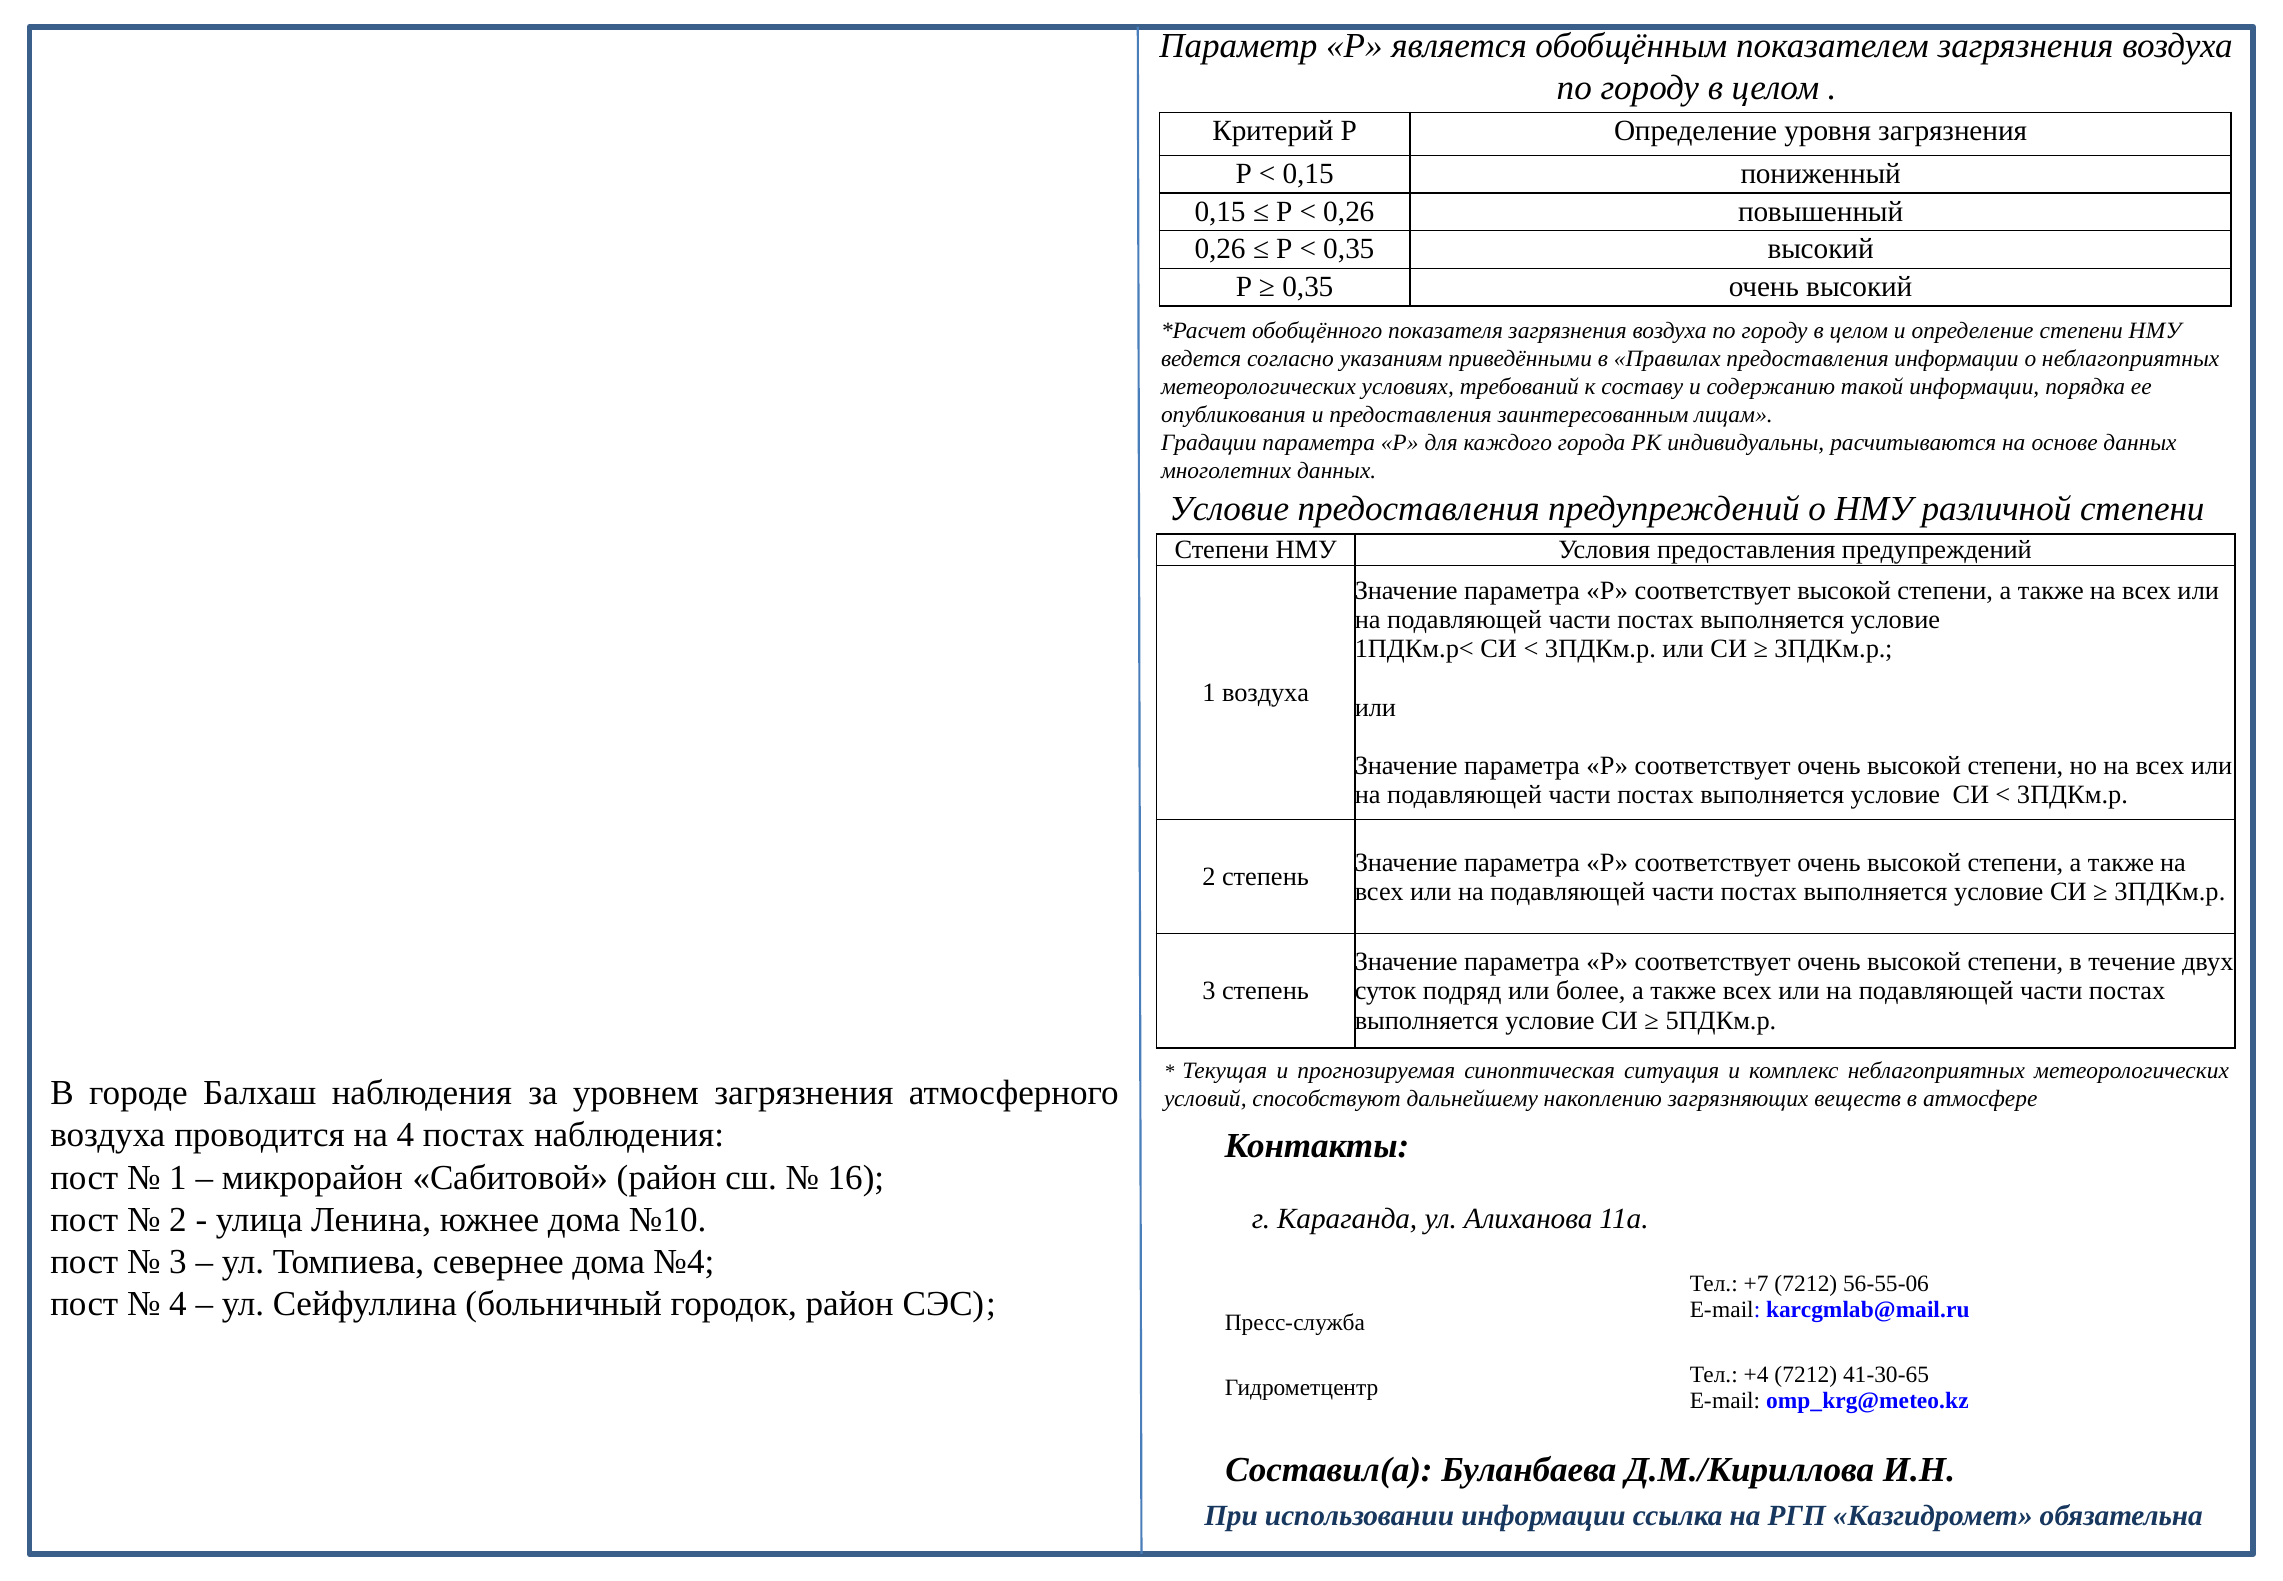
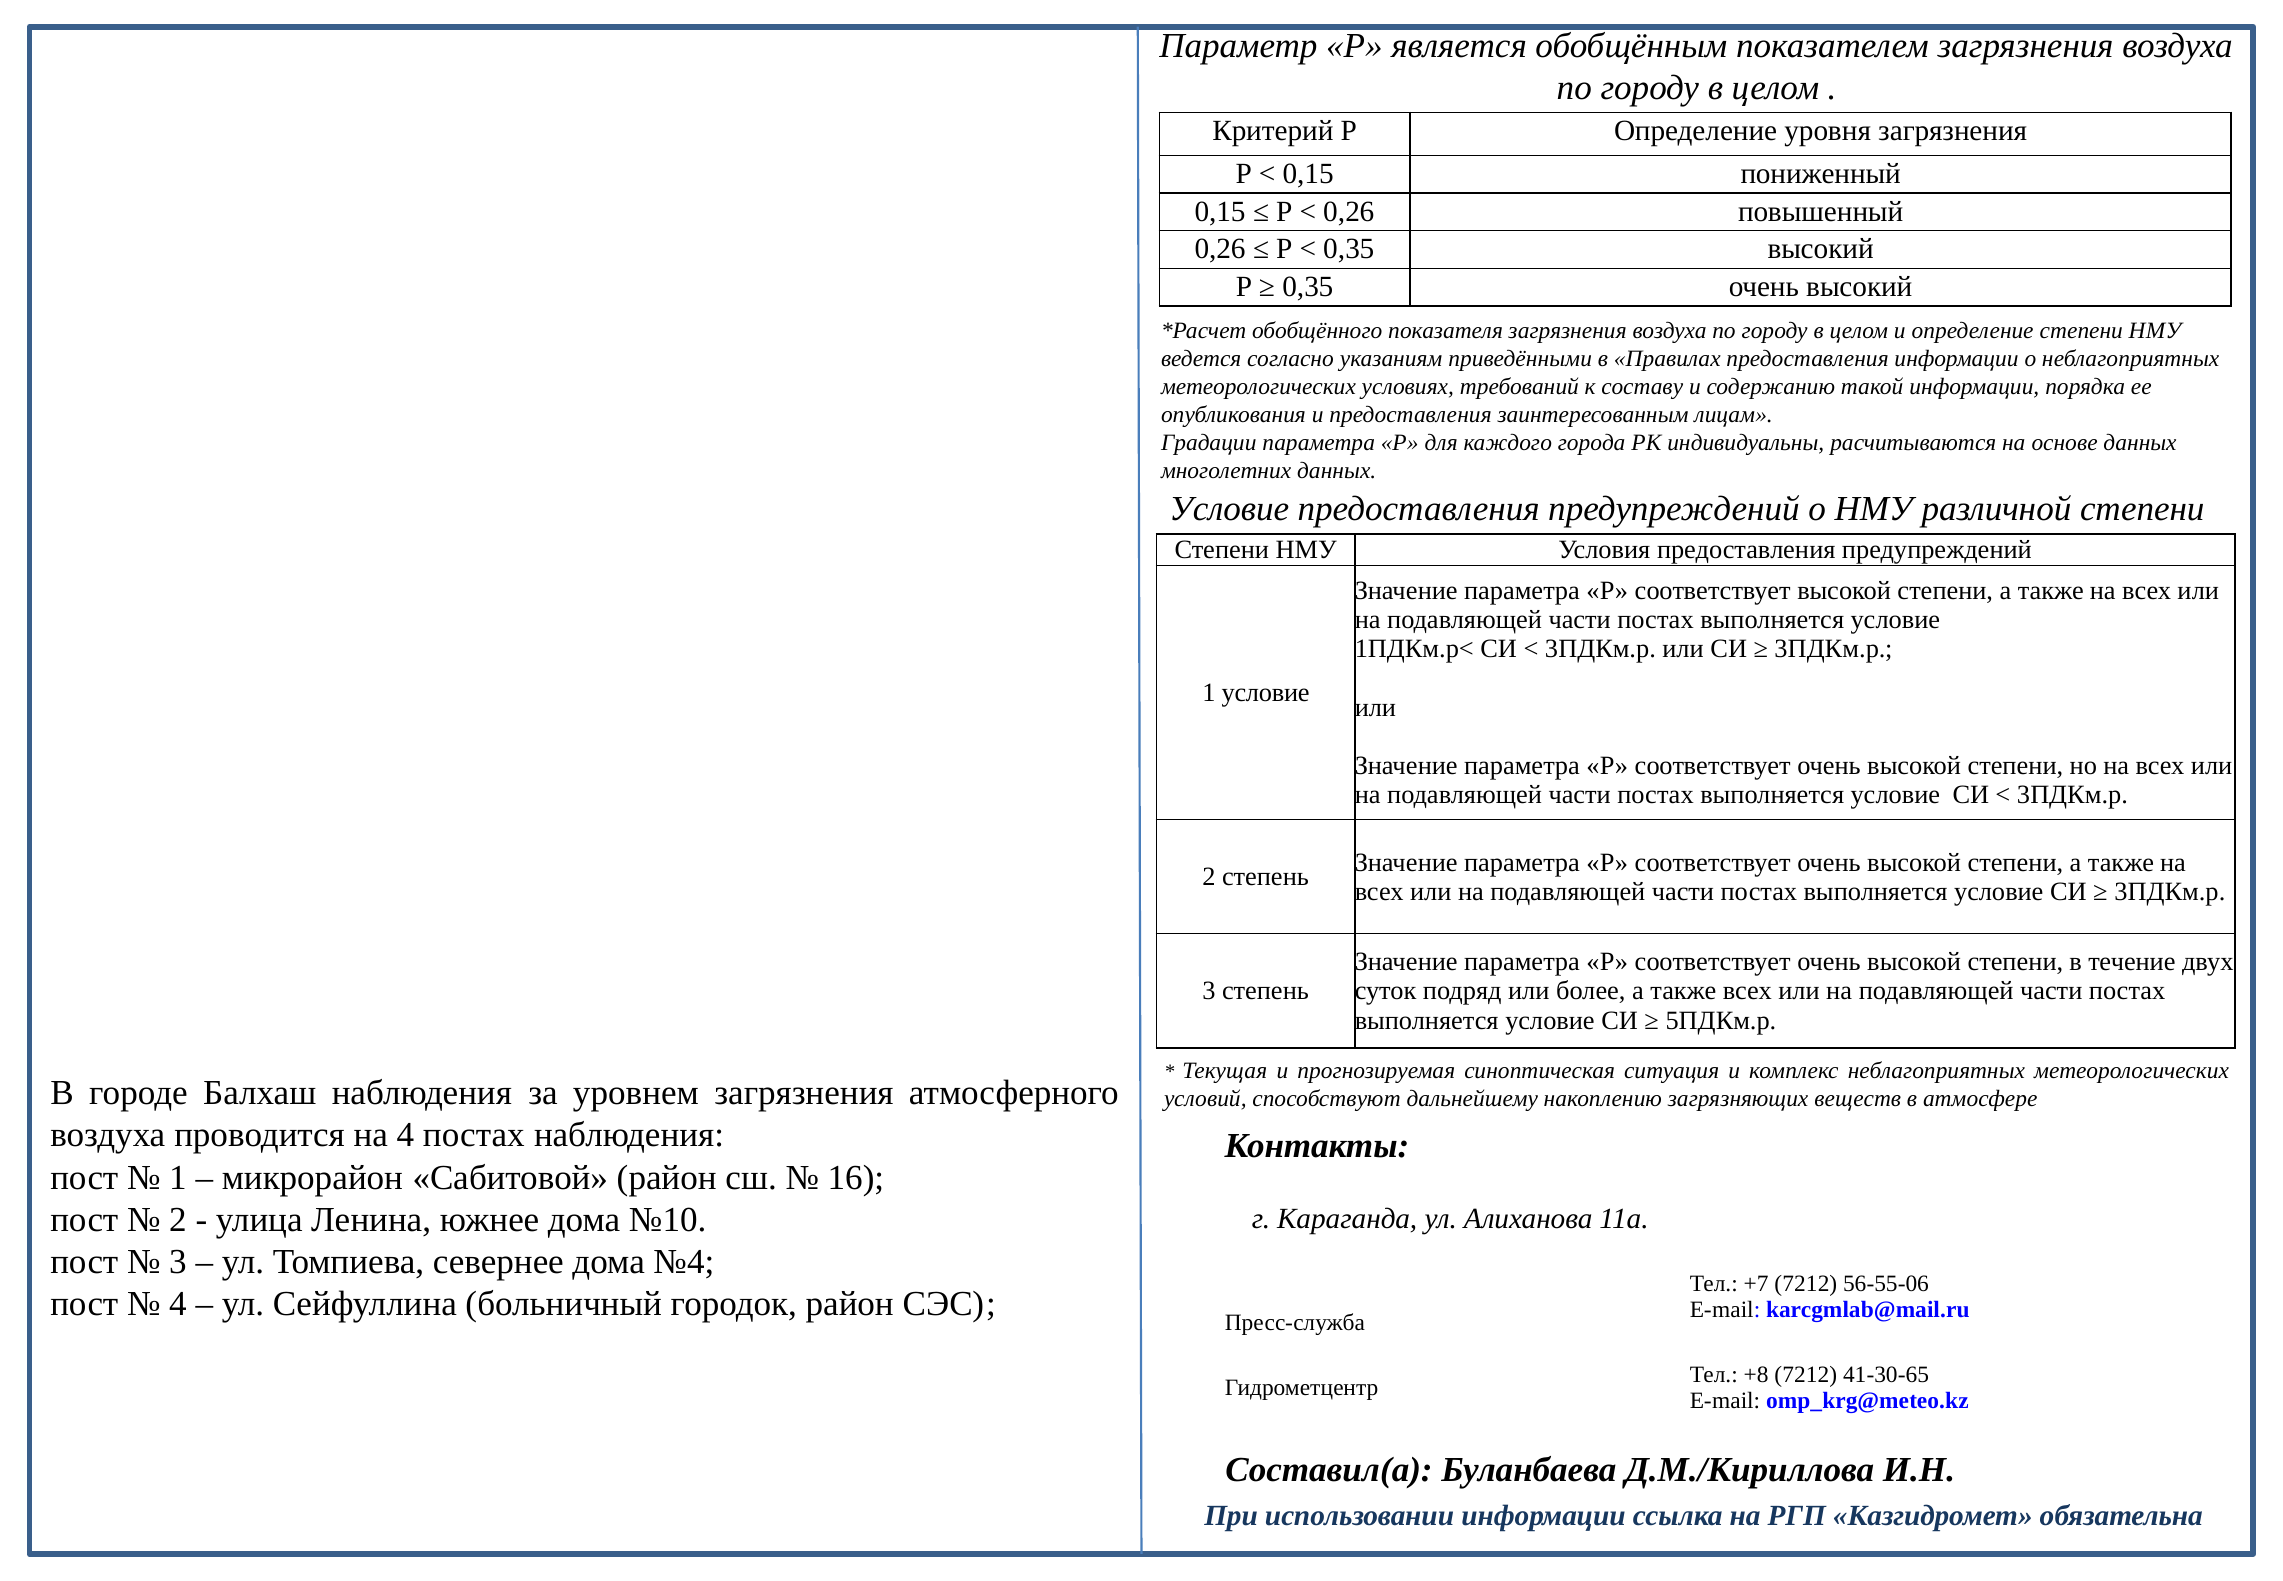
1 воздуха: воздуха -> условие
+4: +4 -> +8
